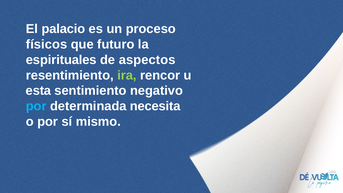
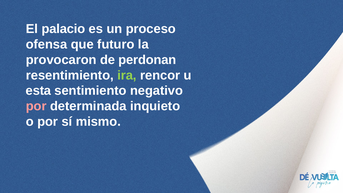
físicos: físicos -> ofensa
espirituales: espirituales -> provocaron
aspectos: aspectos -> perdonan
por at (36, 106) colour: light blue -> pink
necesita: necesita -> inquieto
